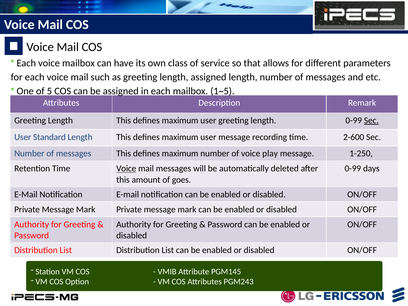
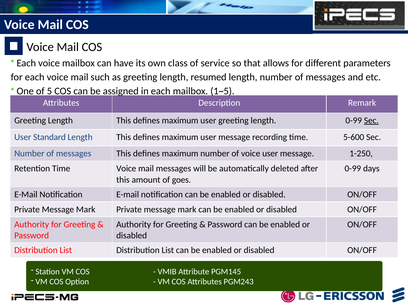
length assigned: assigned -> resumed
2-600: 2-600 -> 5-600
voice play: play -> user
Voice at (126, 169) underline: present -> none
